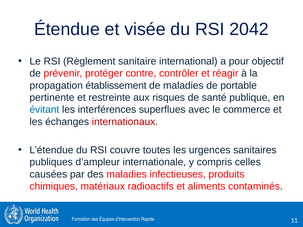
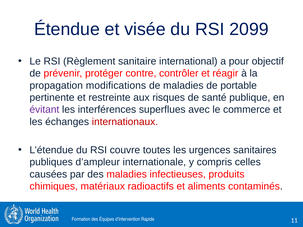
2042: 2042 -> 2099
établissement: établissement -> modifications
évitant colour: blue -> purple
